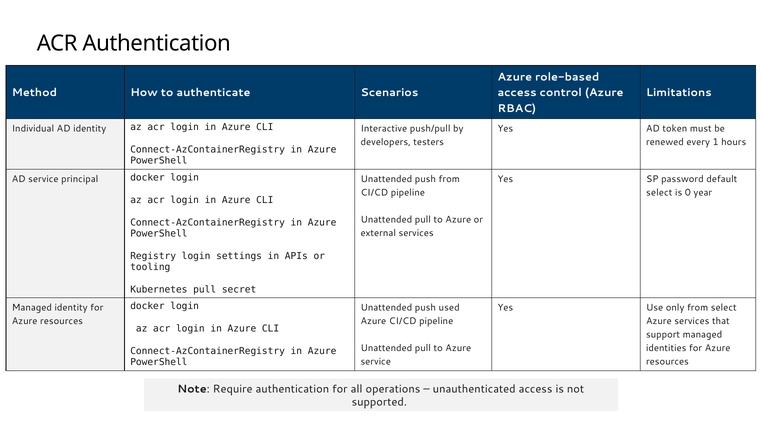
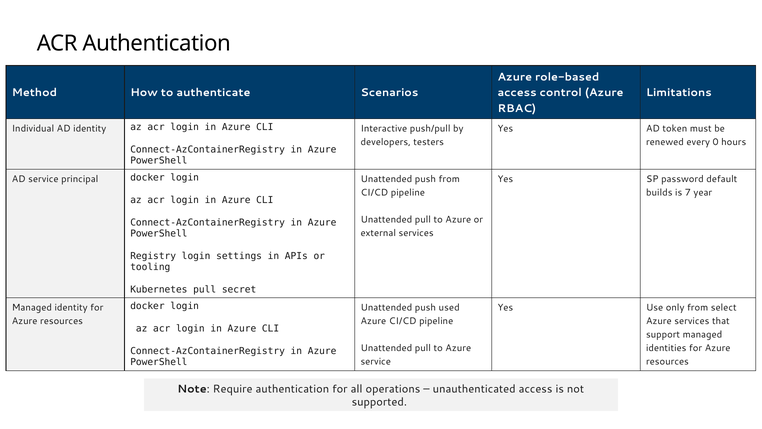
1: 1 -> 0
select at (659, 193): select -> builds
0: 0 -> 7
